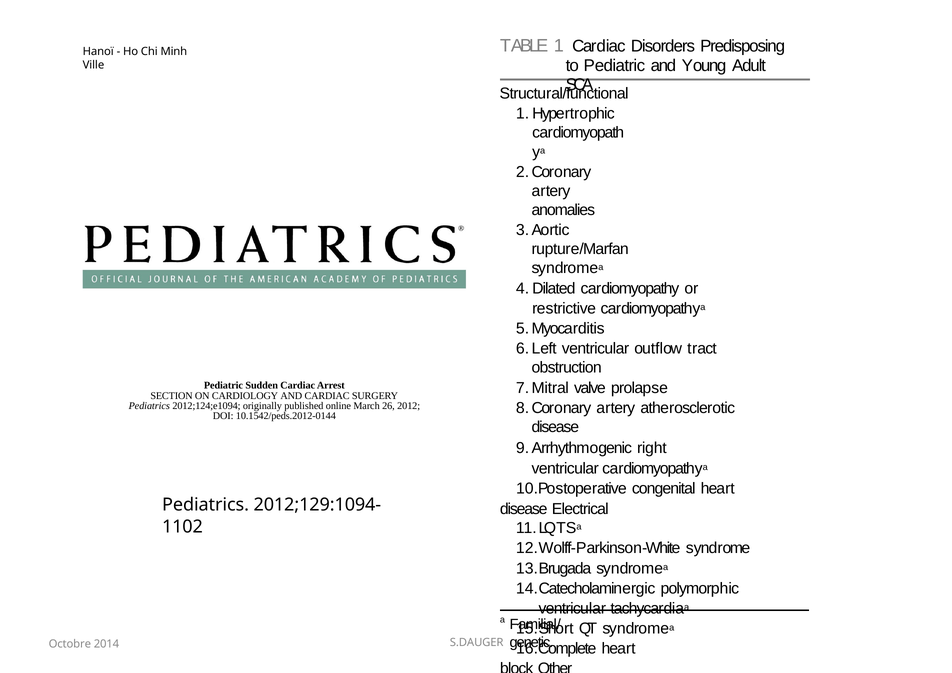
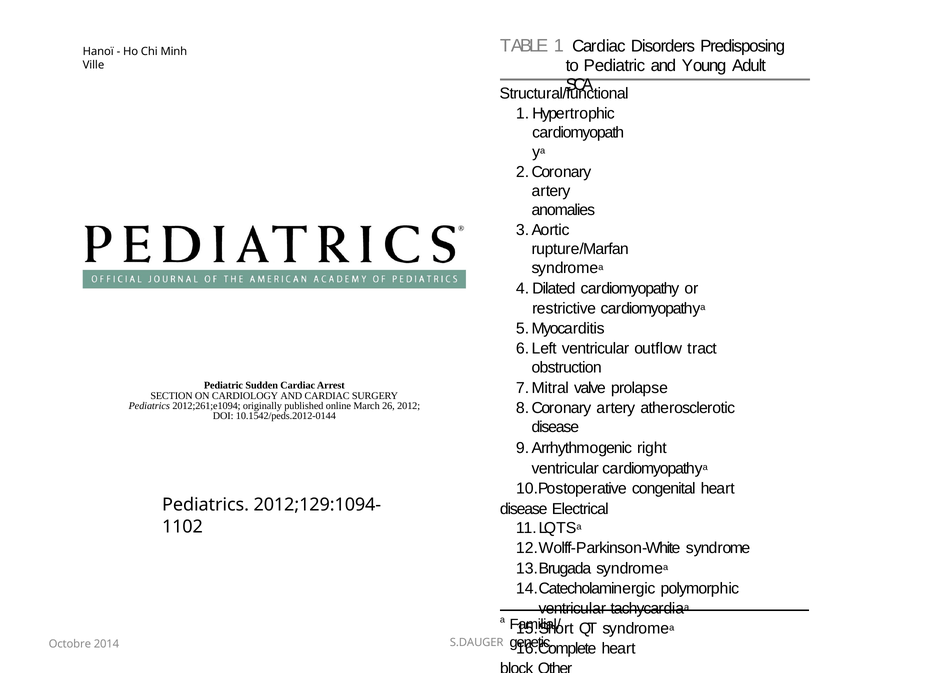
2012;124;e1094: 2012;124;e1094 -> 2012;261;e1094
